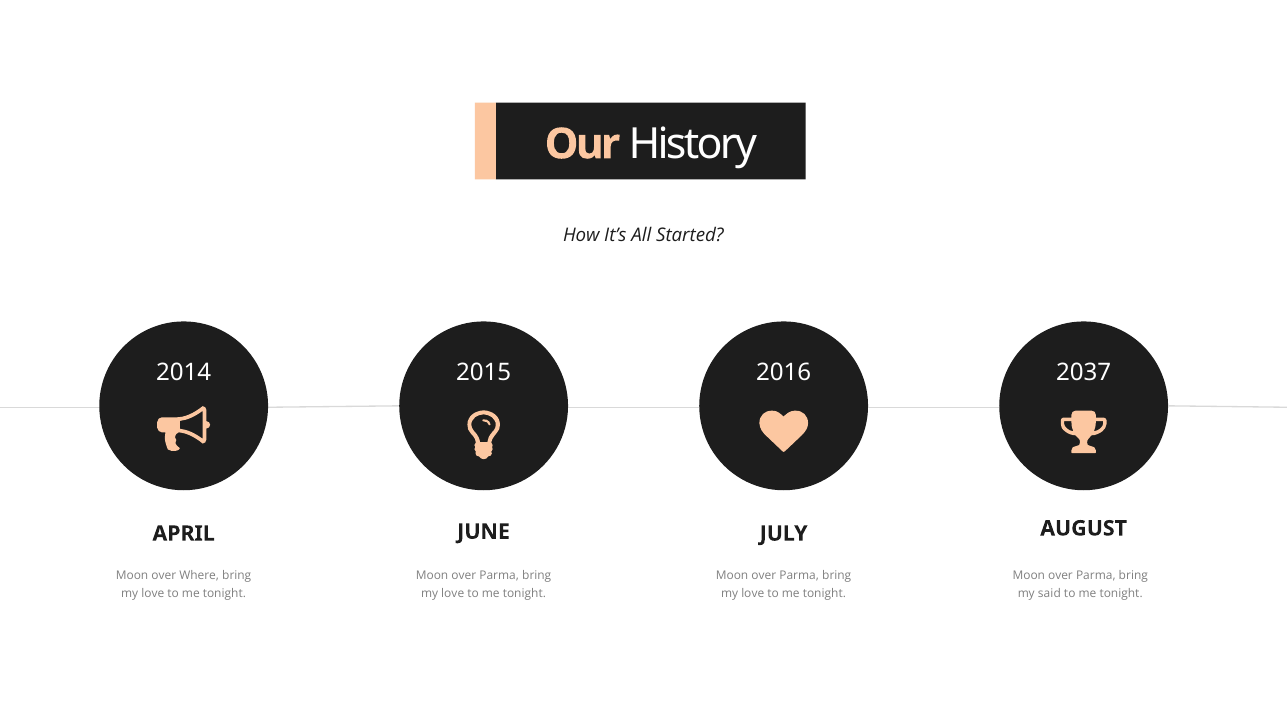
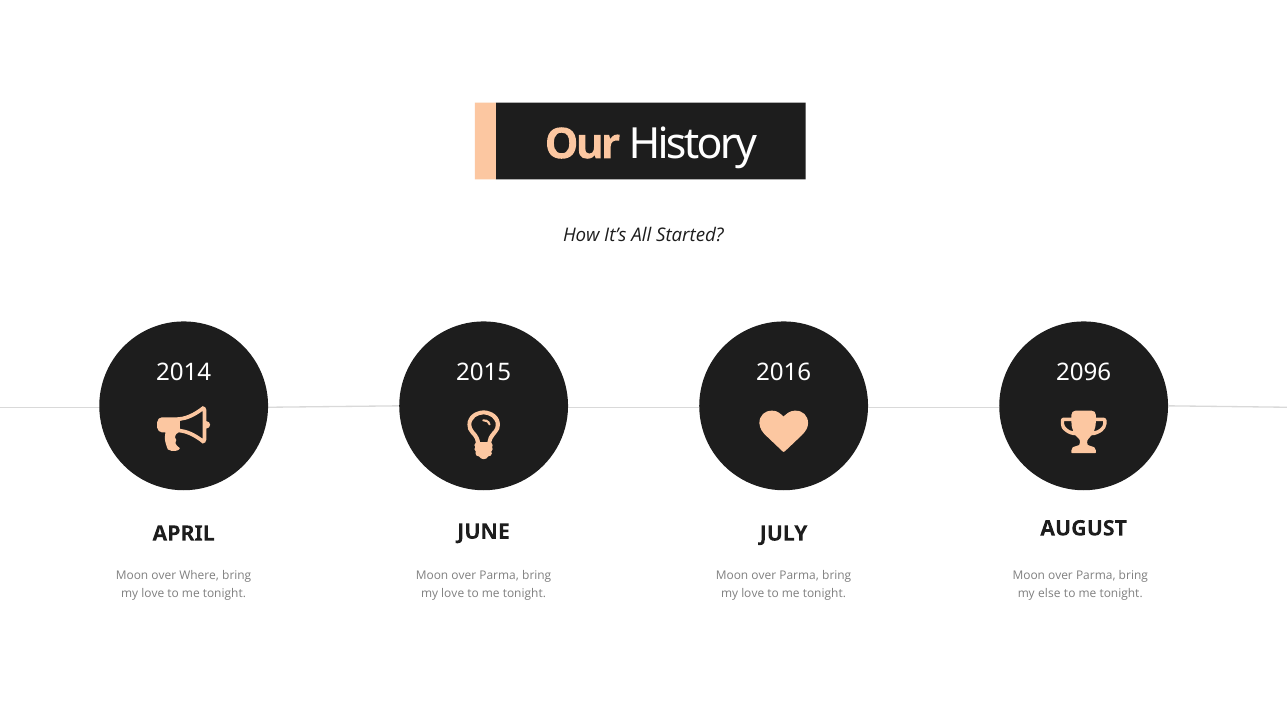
2037: 2037 -> 2096
said: said -> else
